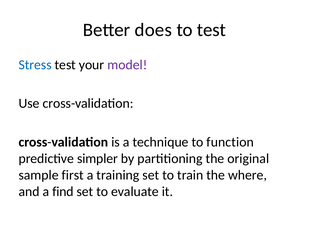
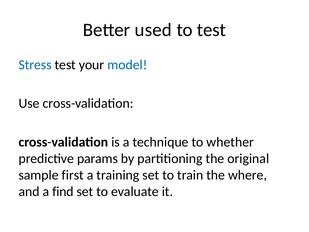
does: does -> used
model colour: purple -> blue
function: function -> whether
simpler: simpler -> params
